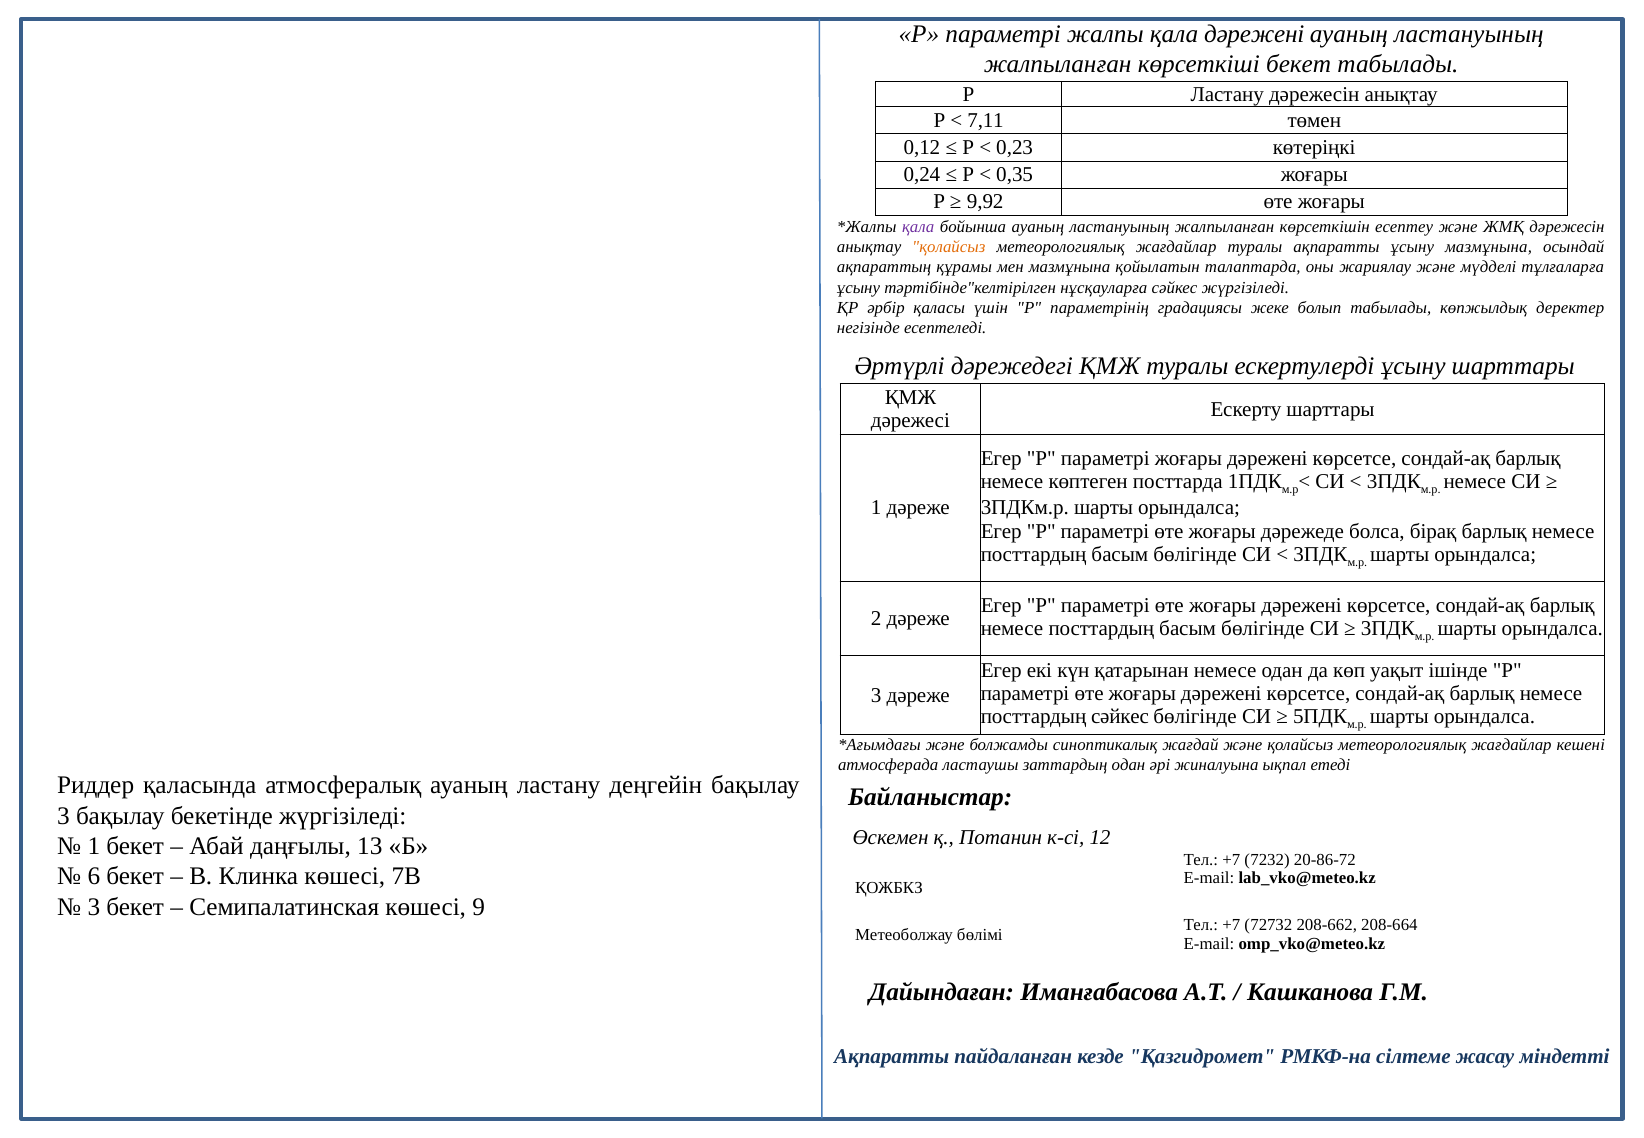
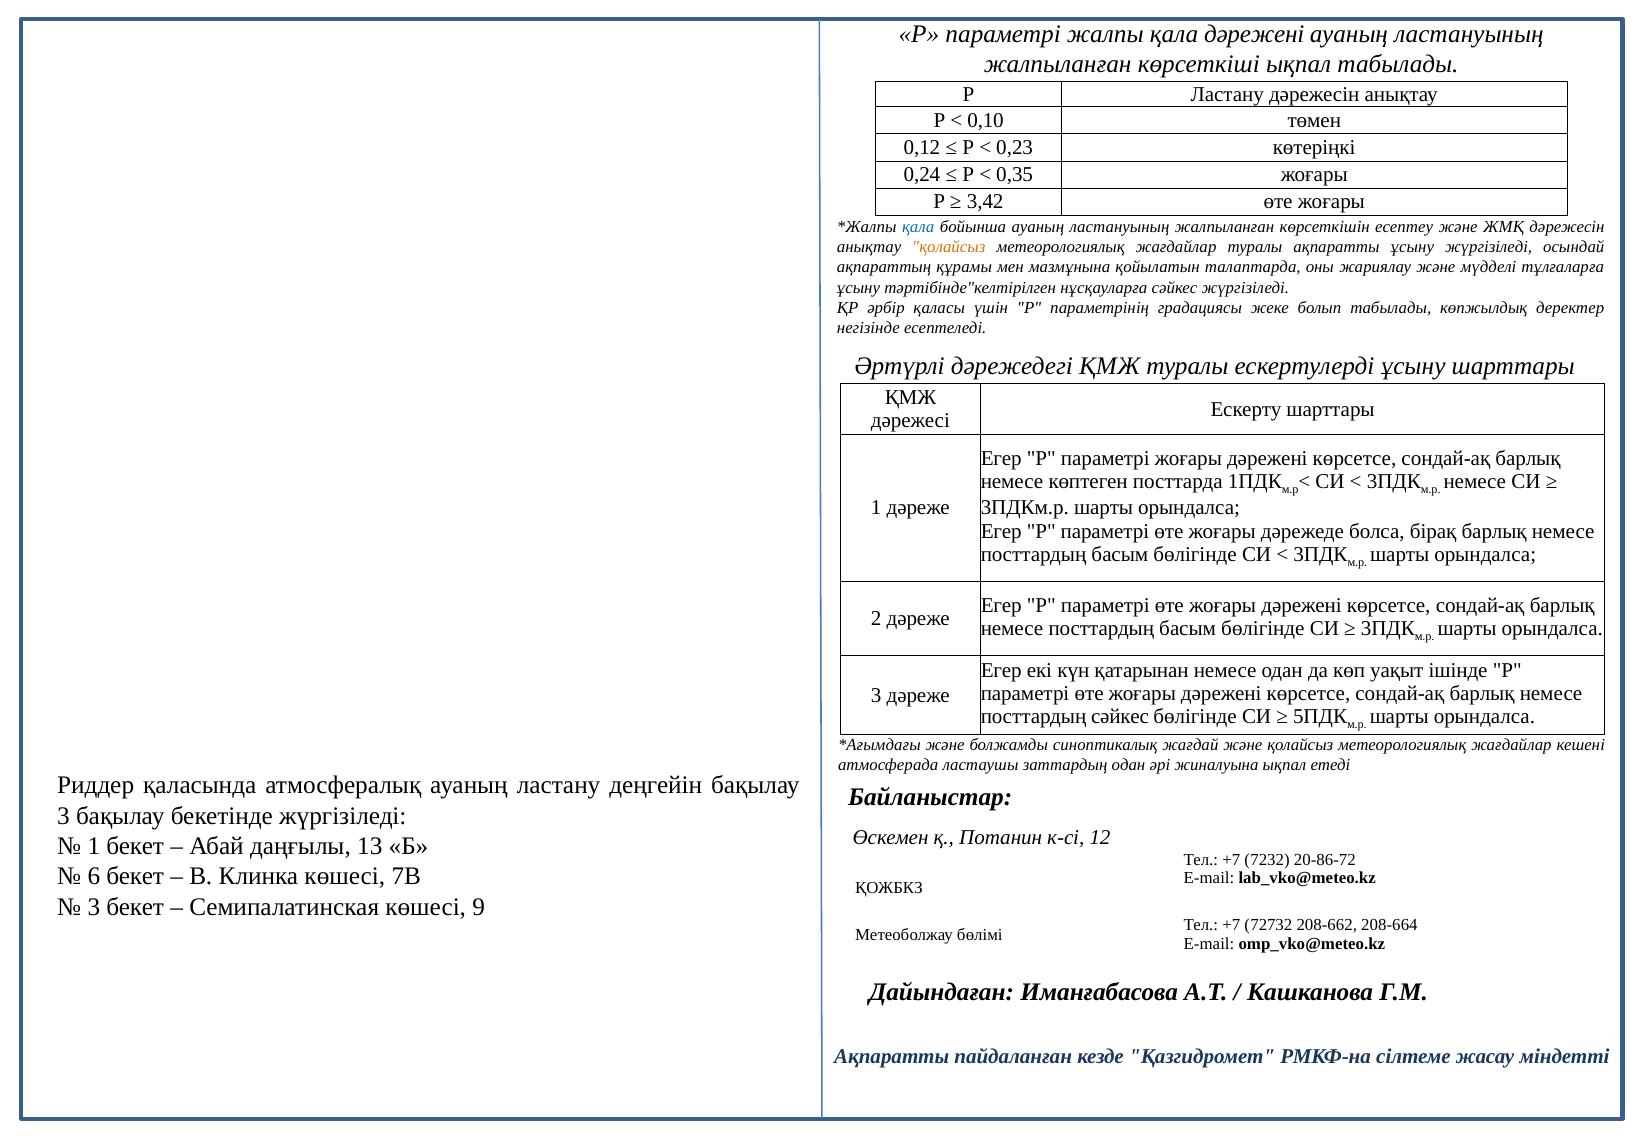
көрсеткіші бекет: бекет -> ықпал
7,11: 7,11 -> 0,10
9,92: 9,92 -> 3,42
қала at (918, 227) colour: purple -> blue
ұсыну мазмұнына: мазмұнына -> жүргізіледі
